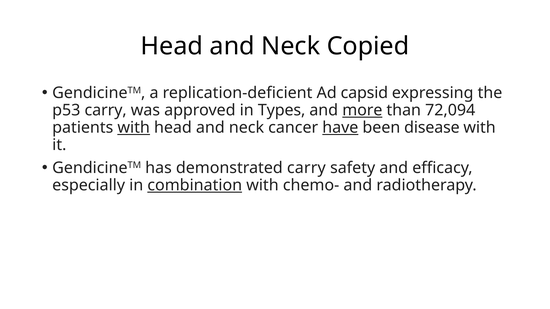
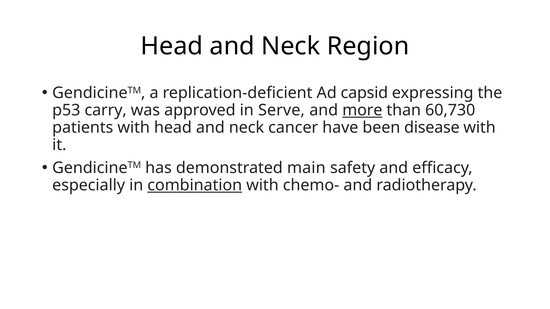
Copied: Copied -> Region
Types: Types -> Serve
72,094: 72,094 -> 60,730
with at (134, 128) underline: present -> none
have underline: present -> none
demonstrated carry: carry -> main
